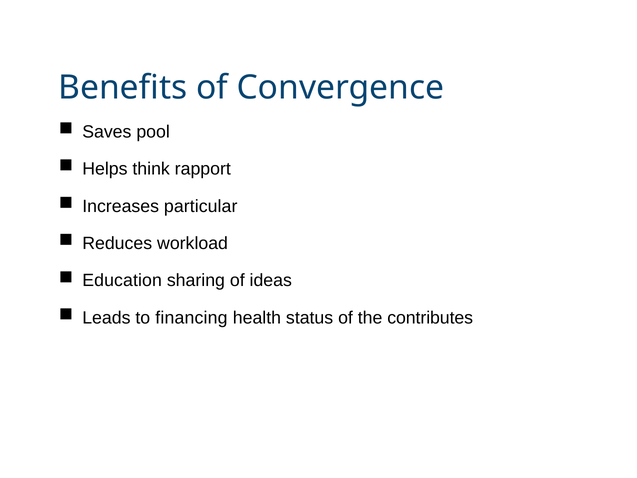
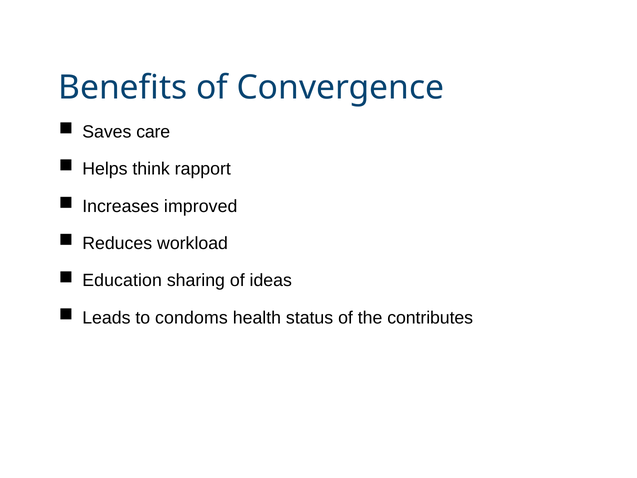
pool: pool -> care
particular: particular -> improved
financing: financing -> condoms
